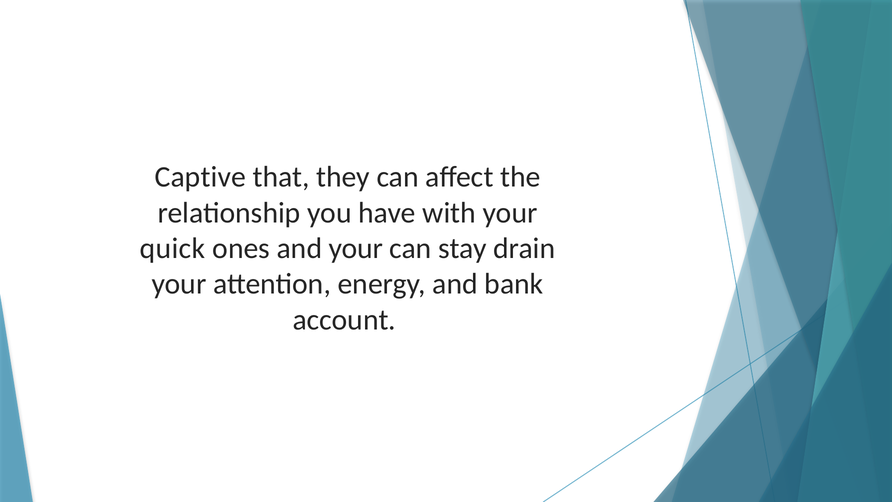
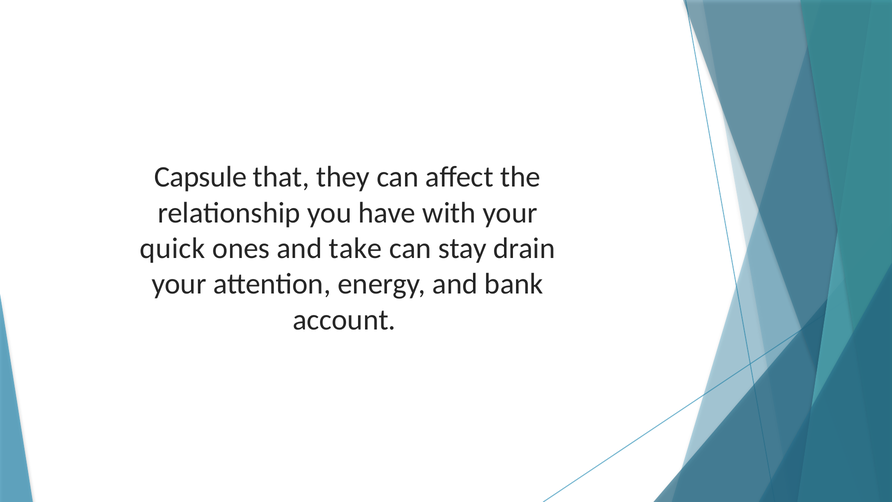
Captive: Captive -> Capsule
and your: your -> take
